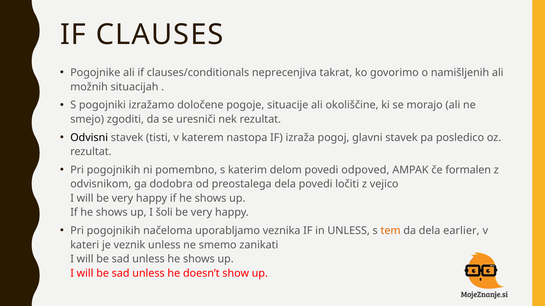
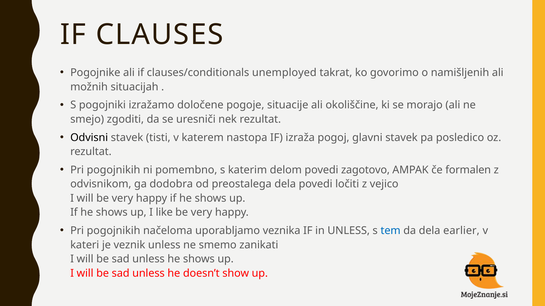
neprecenjiva: neprecenjiva -> unemployed
odpoved: odpoved -> zagotovo
šoli: šoli -> like
tem colour: orange -> blue
